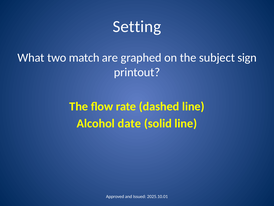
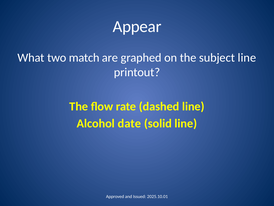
Setting: Setting -> Appear
subject sign: sign -> line
